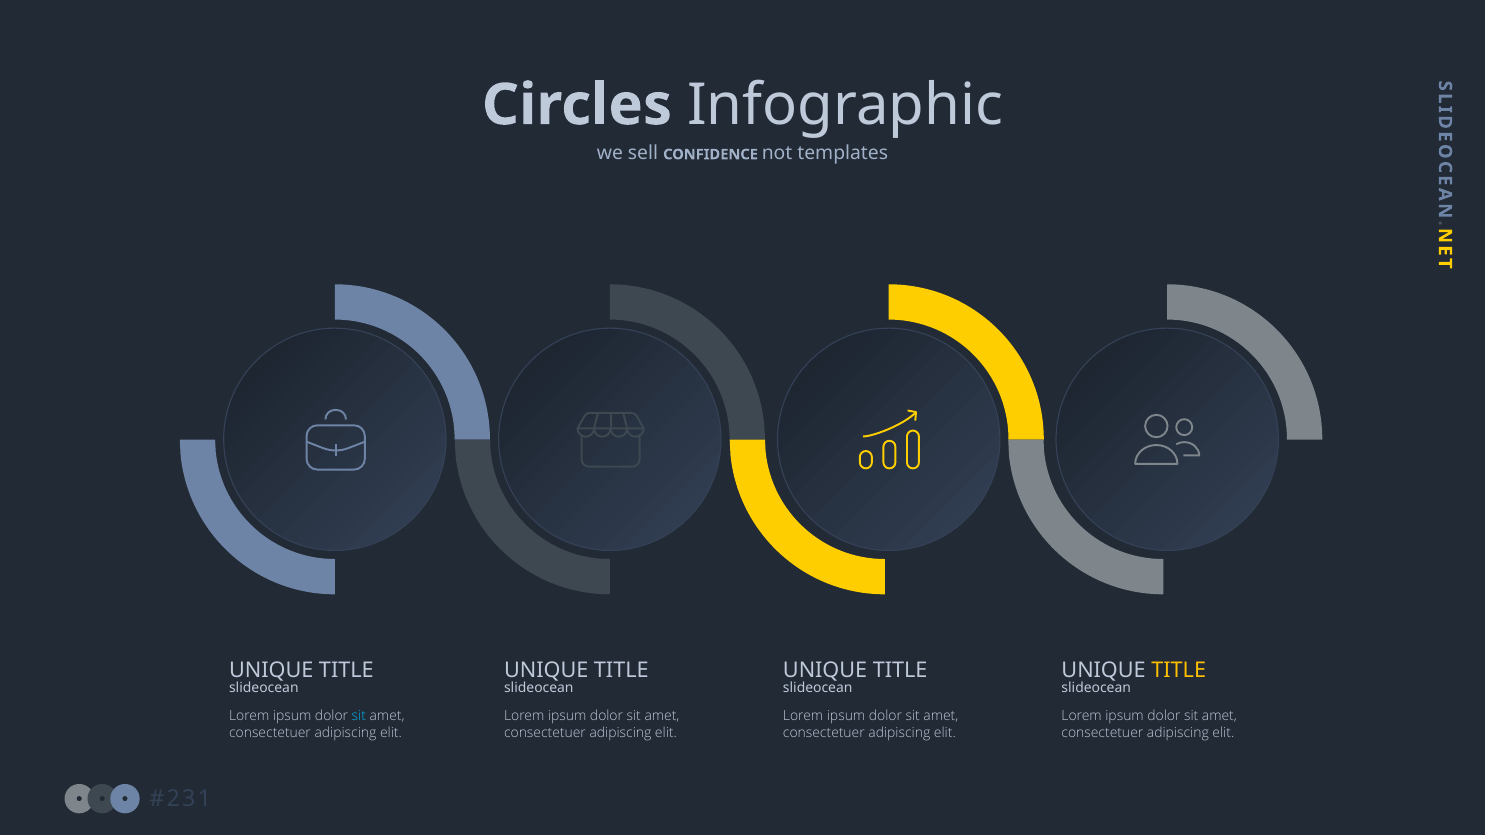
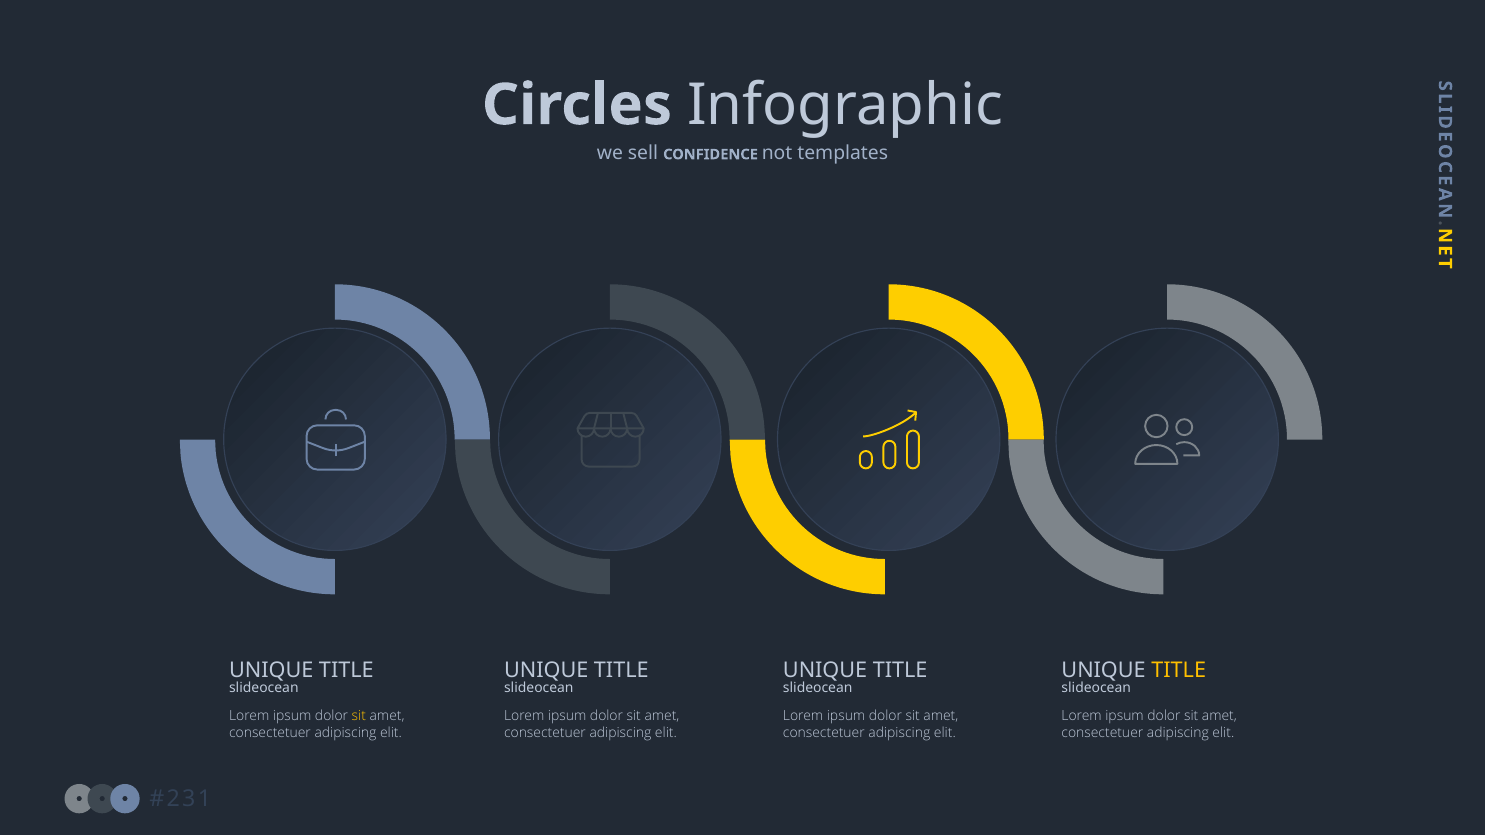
sit at (359, 716) colour: light blue -> yellow
